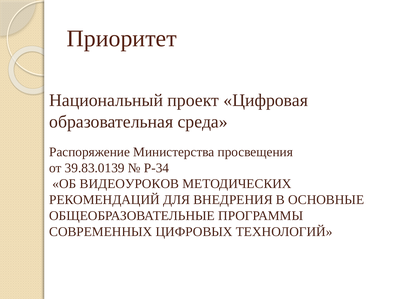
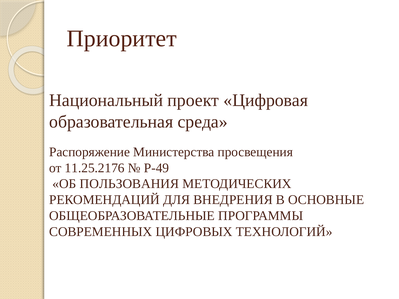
39.83.0139: 39.83.0139 -> 11.25.2176
Р-34: Р-34 -> Р-49
ВИДЕОУРОКОВ: ВИДЕОУРОКОВ -> ПОЛЬЗОВАНИЯ
